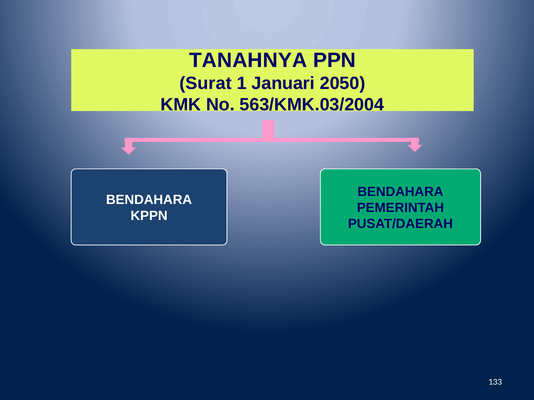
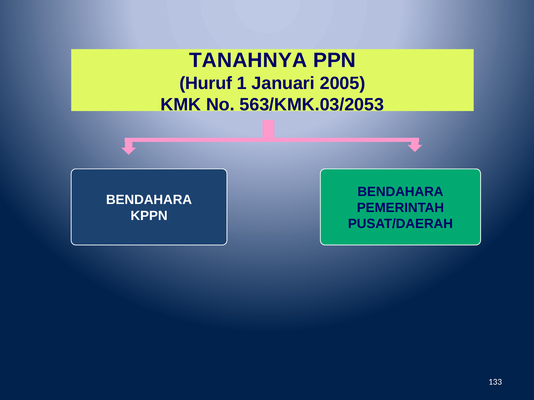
Surat: Surat -> Huruf
2050: 2050 -> 2005
563/KMK.03/2004: 563/KMK.03/2004 -> 563/KMK.03/2053
